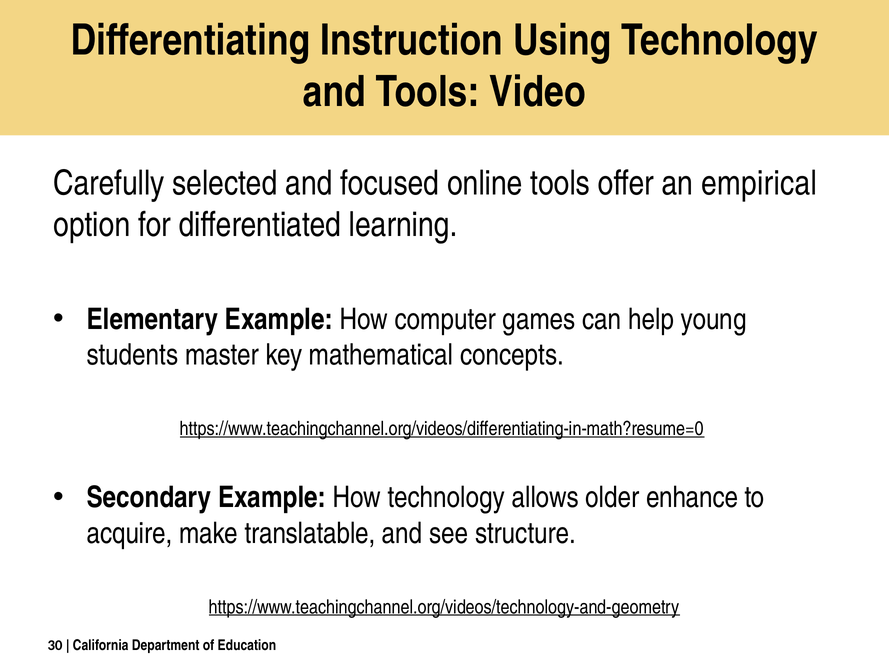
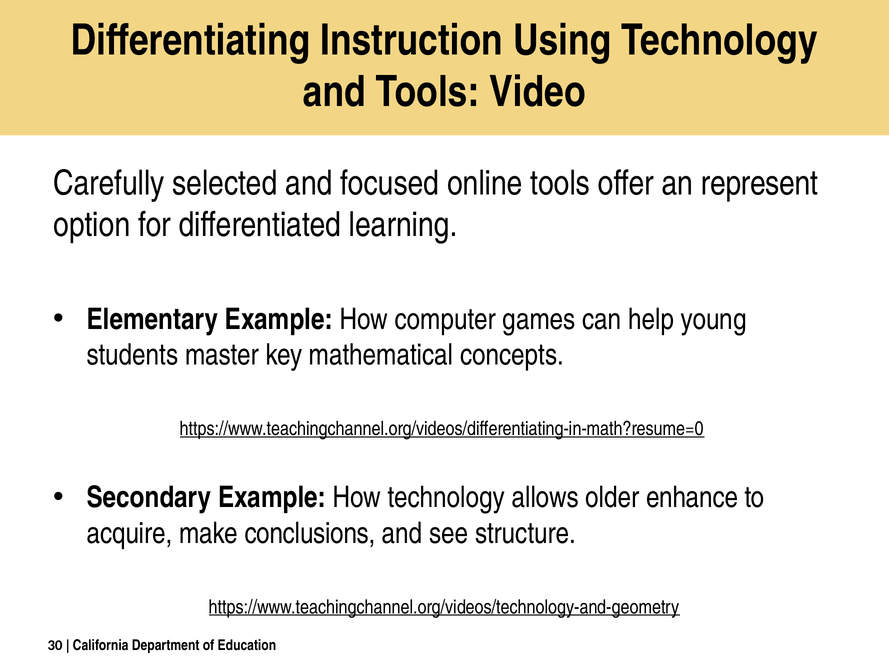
empirical: empirical -> represent
translatable: translatable -> conclusions
